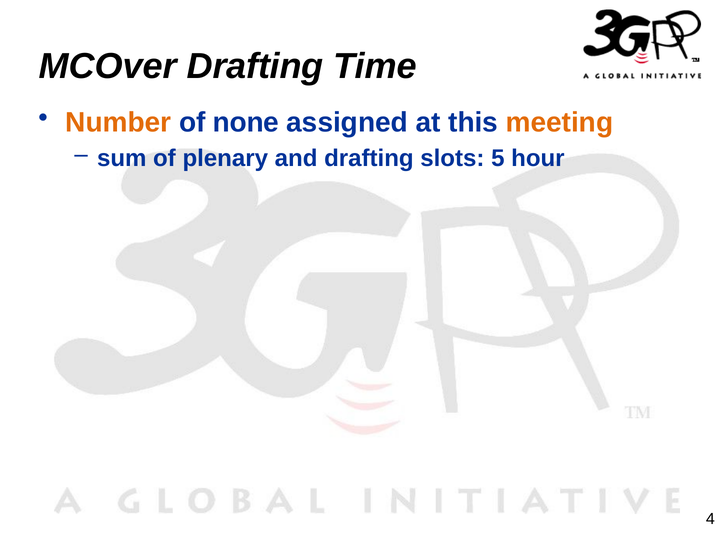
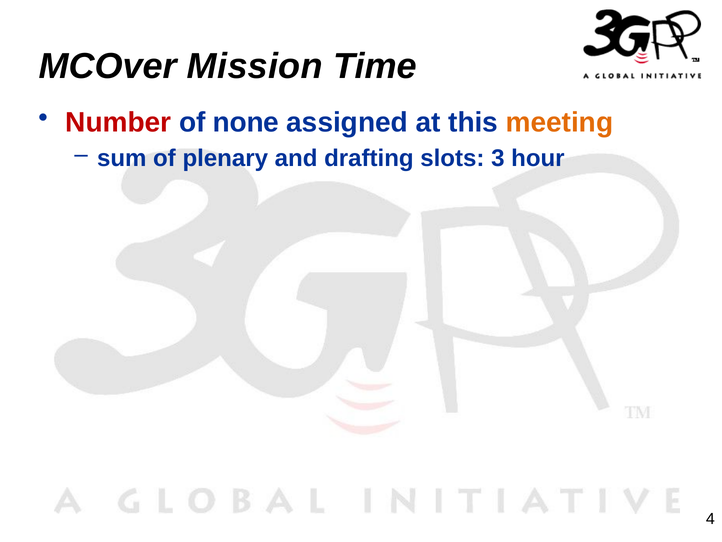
MCOver Drafting: Drafting -> Mission
Number colour: orange -> red
5: 5 -> 3
